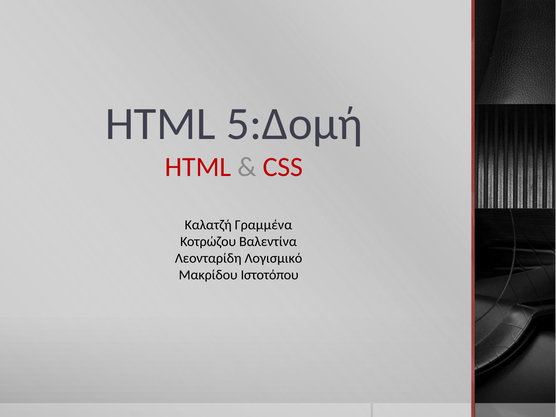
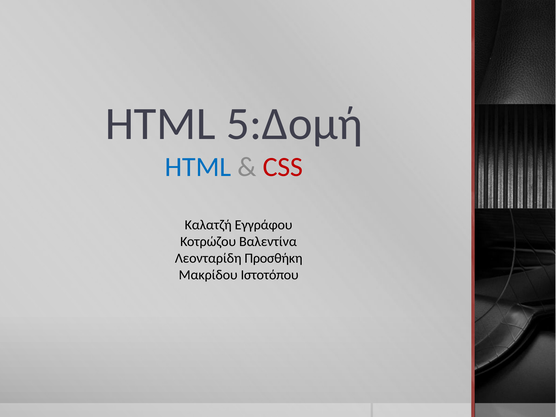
HTML at (198, 167) colour: red -> blue
Γραμμένα: Γραμμένα -> Εγγράφου
Λογισμικό: Λογισμικό -> Προσθήκη
